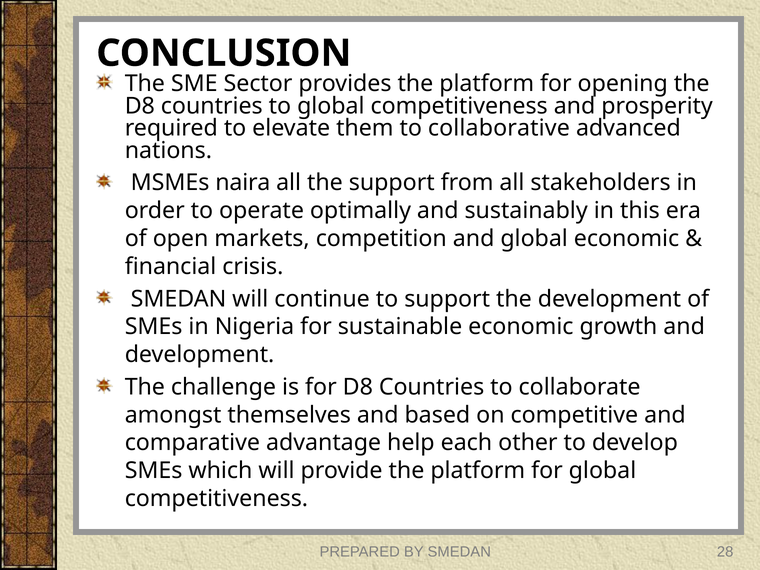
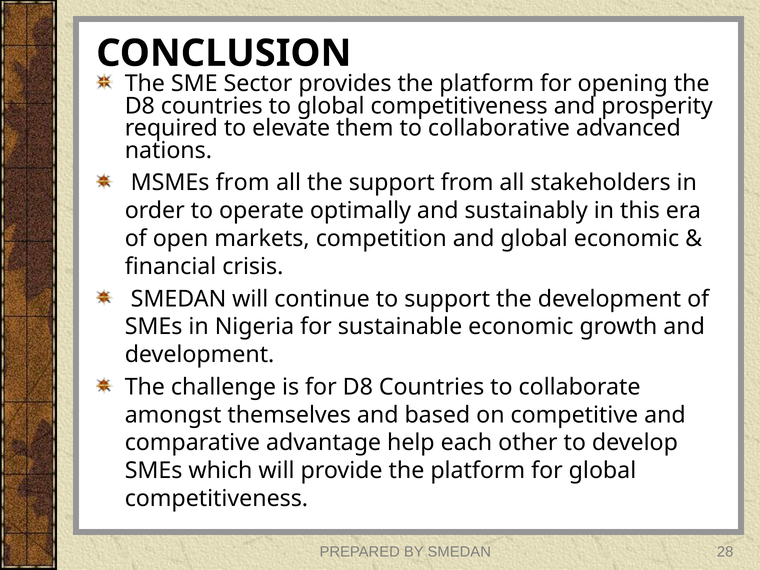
MSMEs naira: naira -> from
